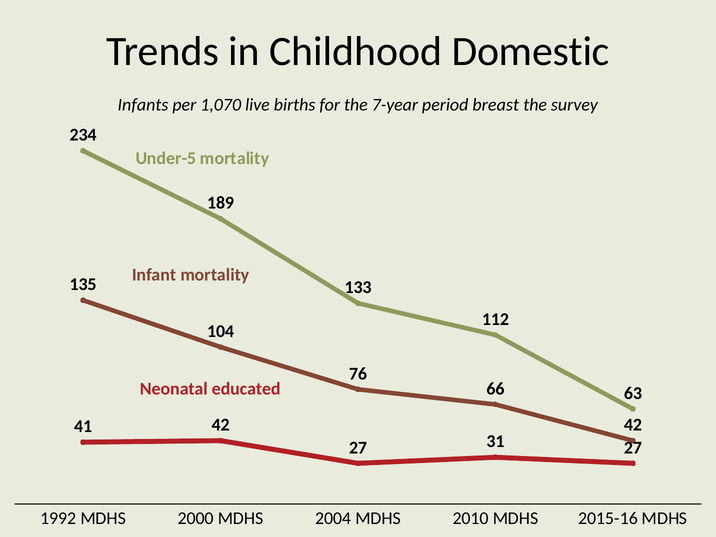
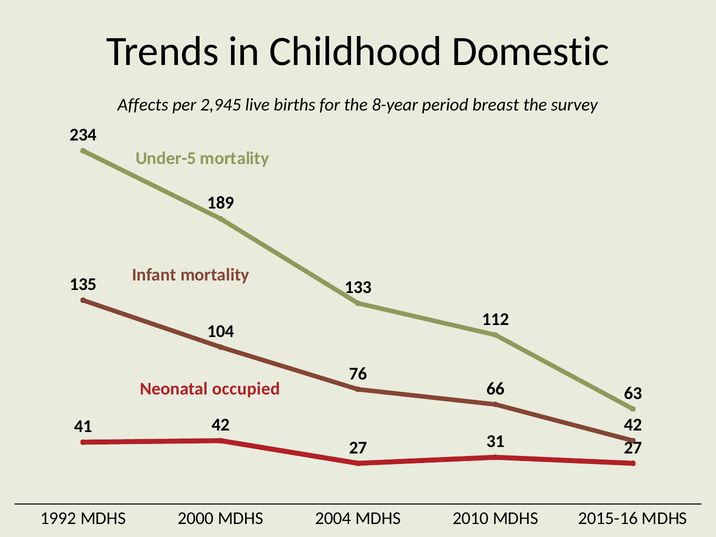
Infants: Infants -> Affects
1,070: 1,070 -> 2,945
7-year: 7-year -> 8-year
educated: educated -> occupied
